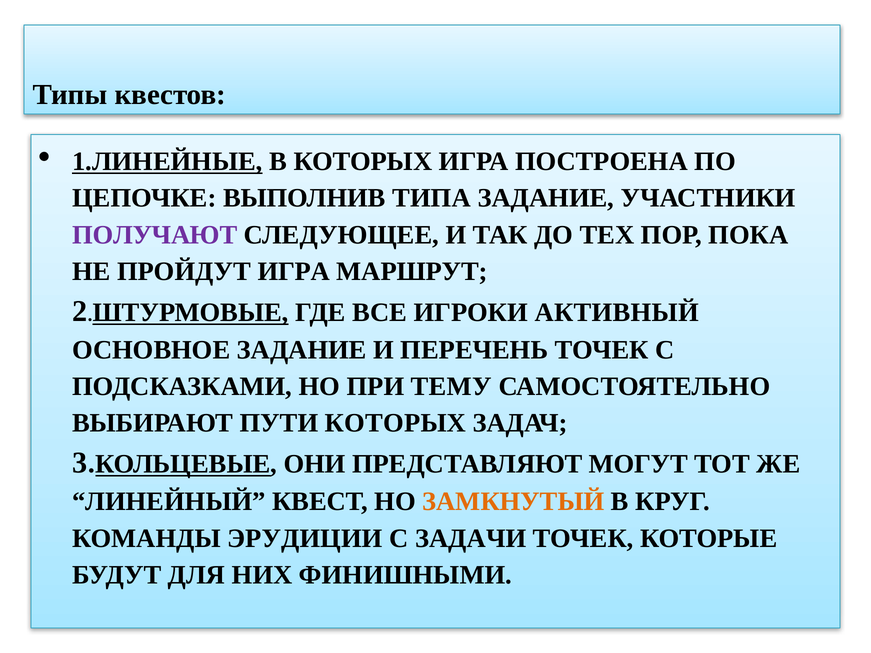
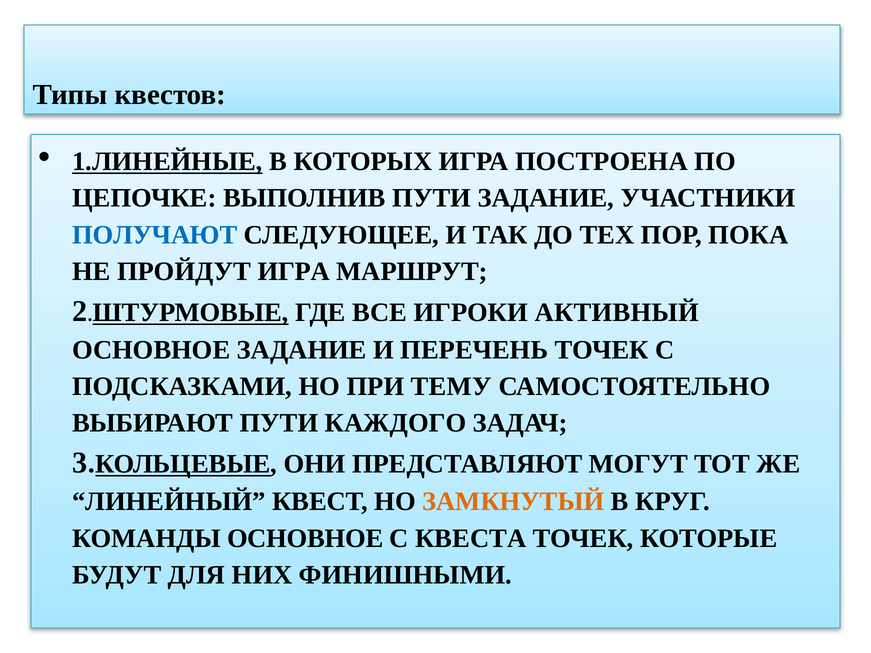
ВЫПОЛНИВ ТИПА: ТИПА -> ПУТИ
ПОЛУЧАЮТ colour: purple -> blue
ПУТИ КОТОРЫХ: КОТОРЫХ -> КАЖДОГО
КОМАНДЫ ЭРУДИЦИИ: ЭРУДИЦИИ -> ОСНОВНОЕ
ЗАДАЧИ: ЗАДАЧИ -> КВЕСТА
